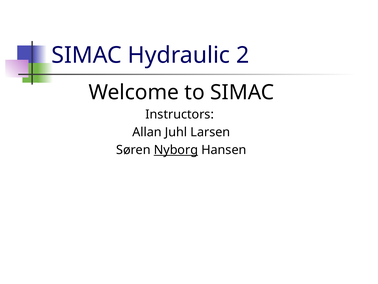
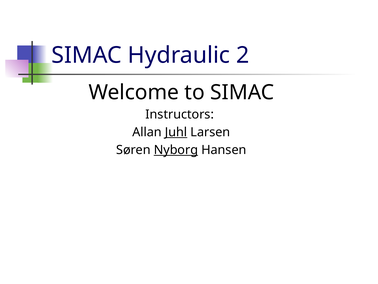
Juhl underline: none -> present
